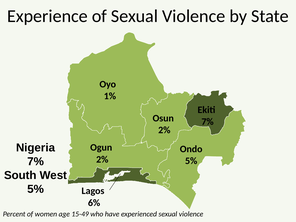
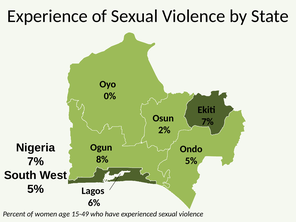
1%: 1% -> 0%
2% at (102, 159): 2% -> 8%
